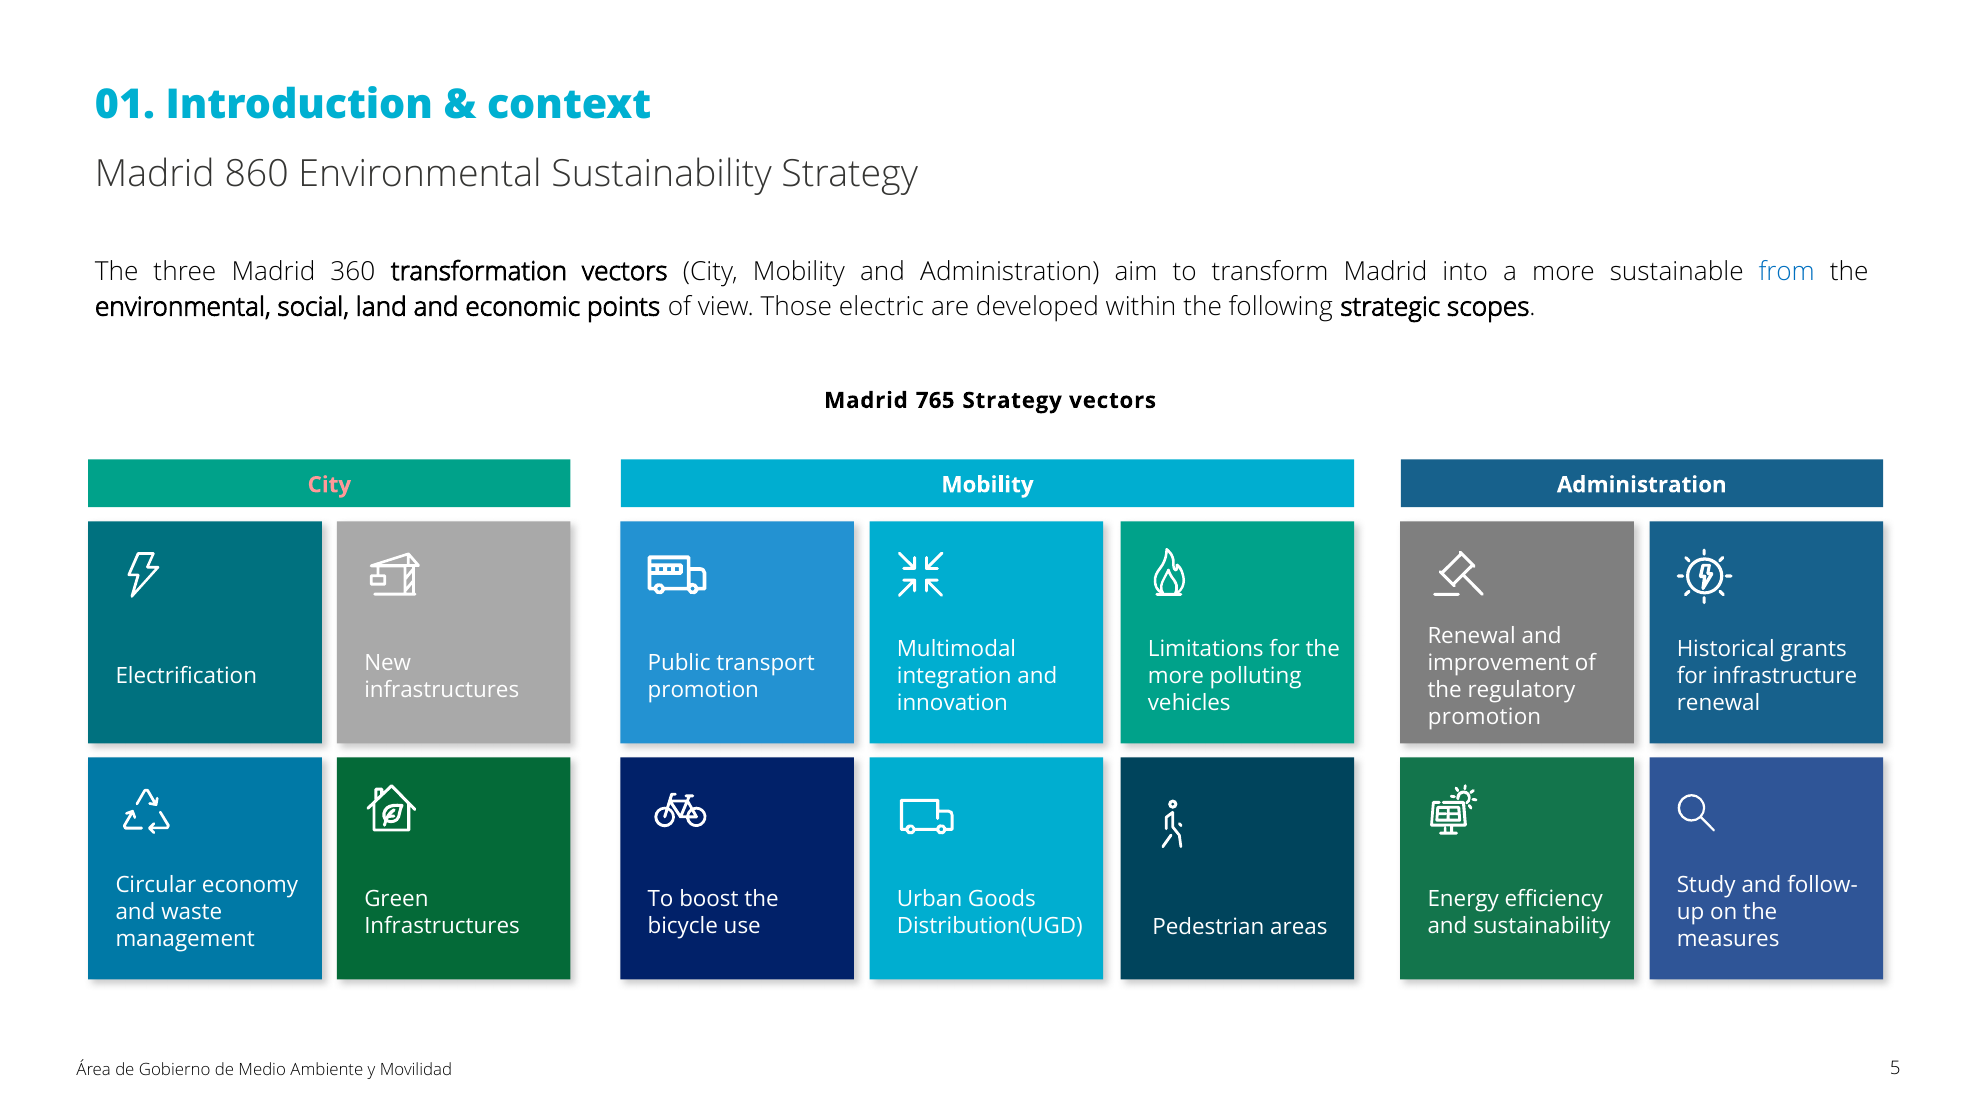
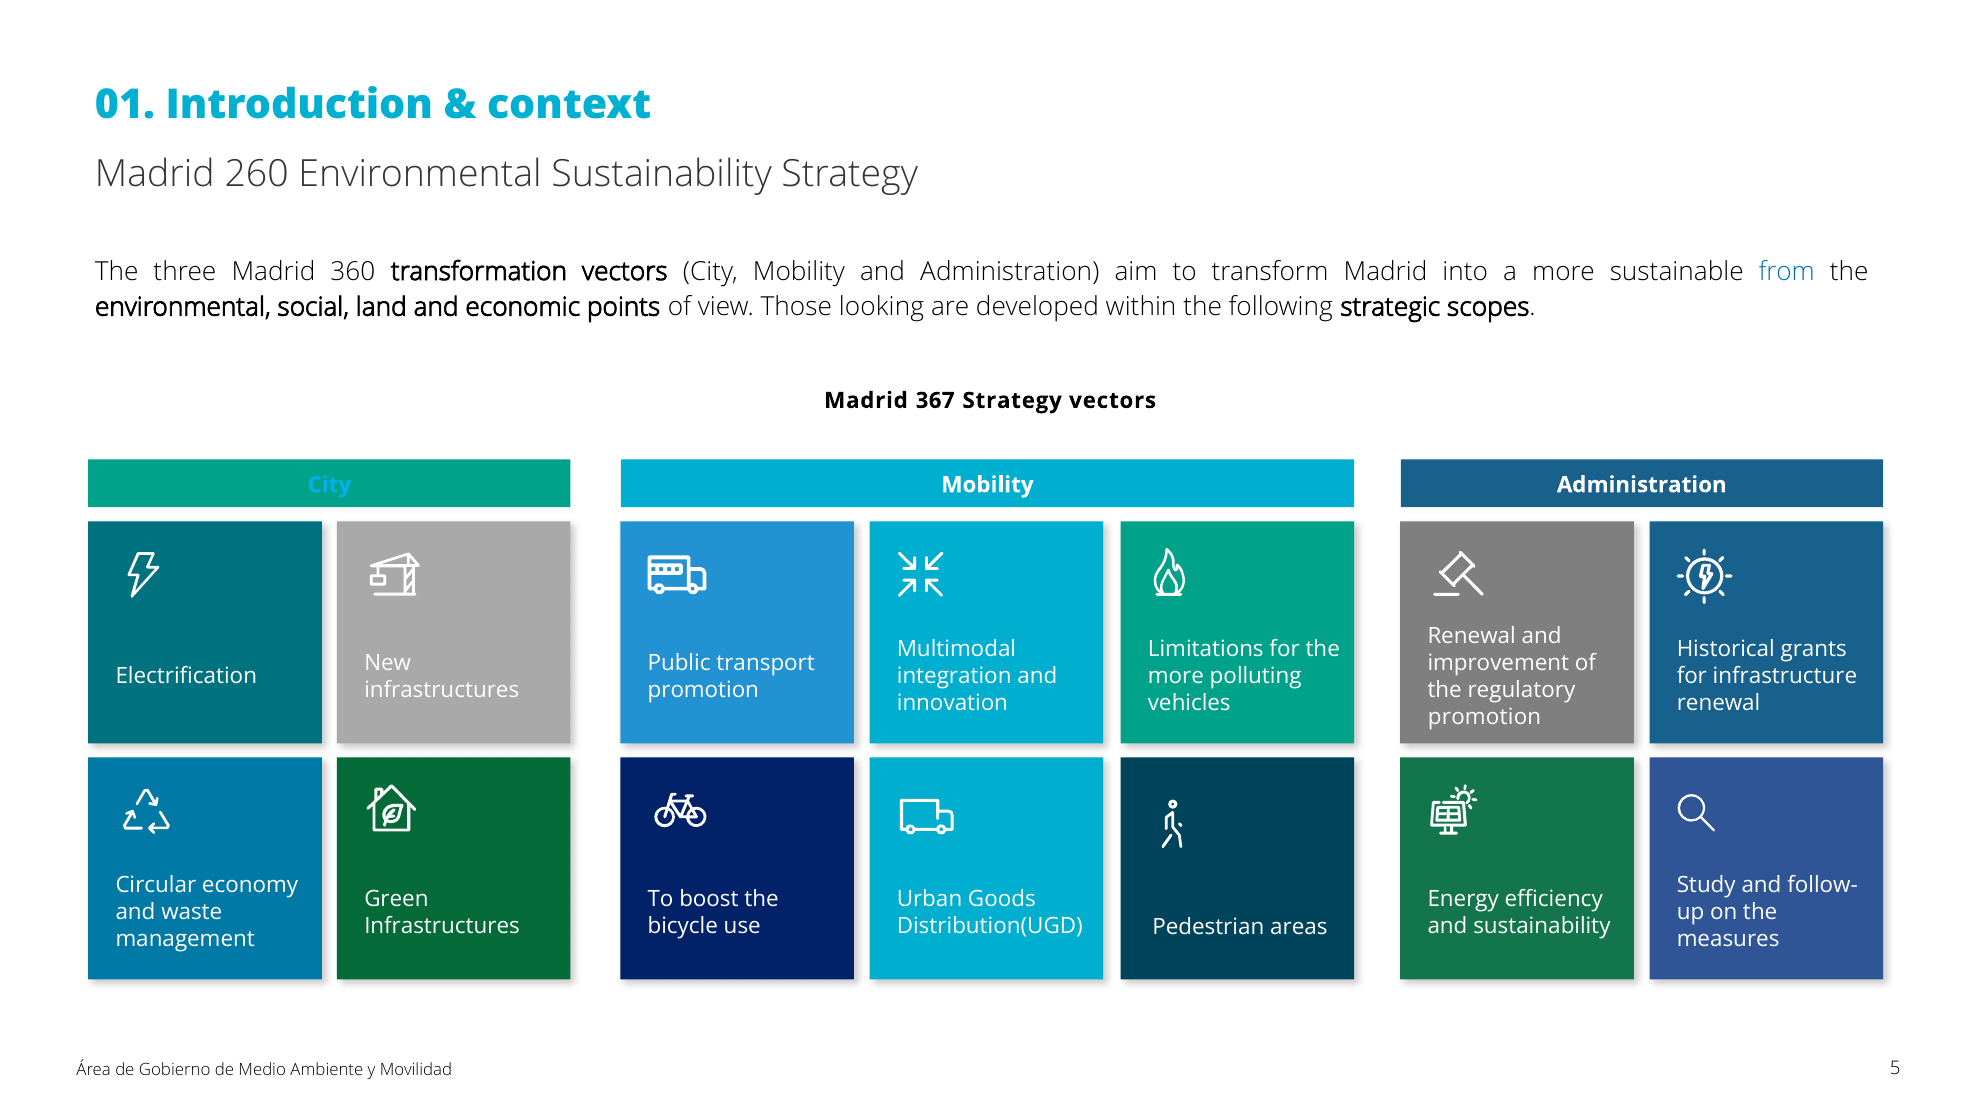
860: 860 -> 260
electric: electric -> looking
765: 765 -> 367
City at (329, 485) colour: pink -> light blue
